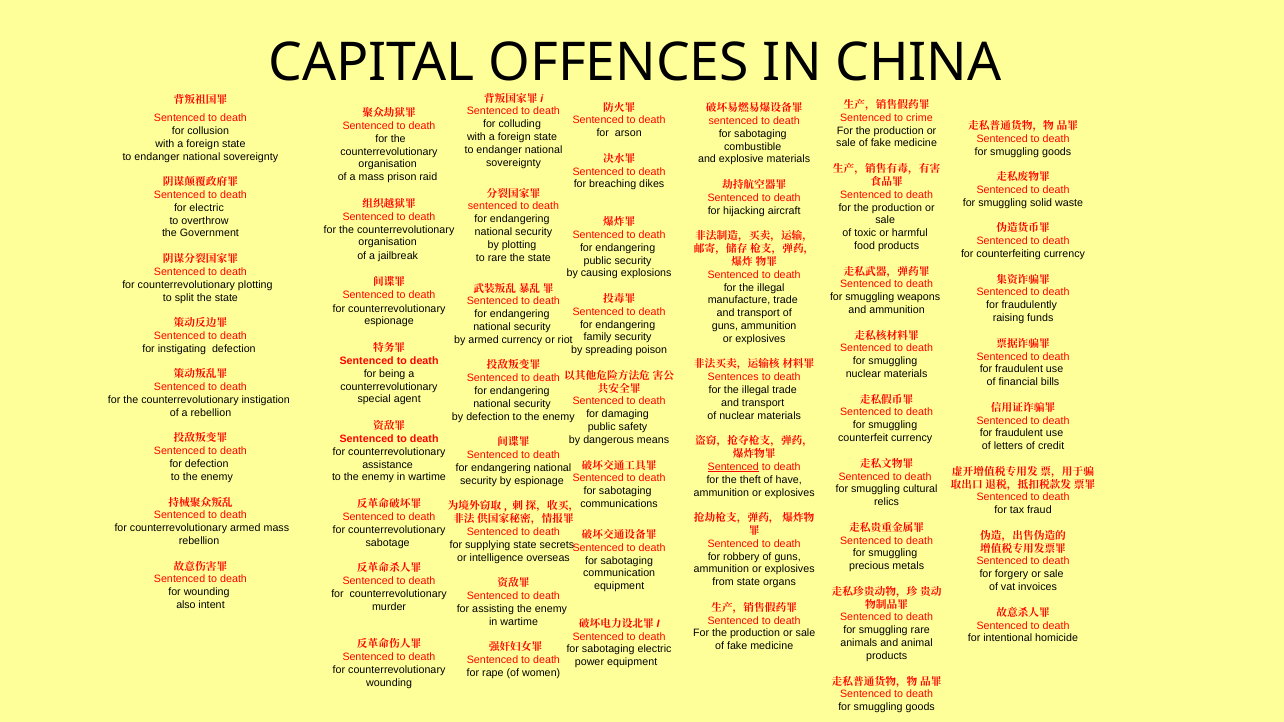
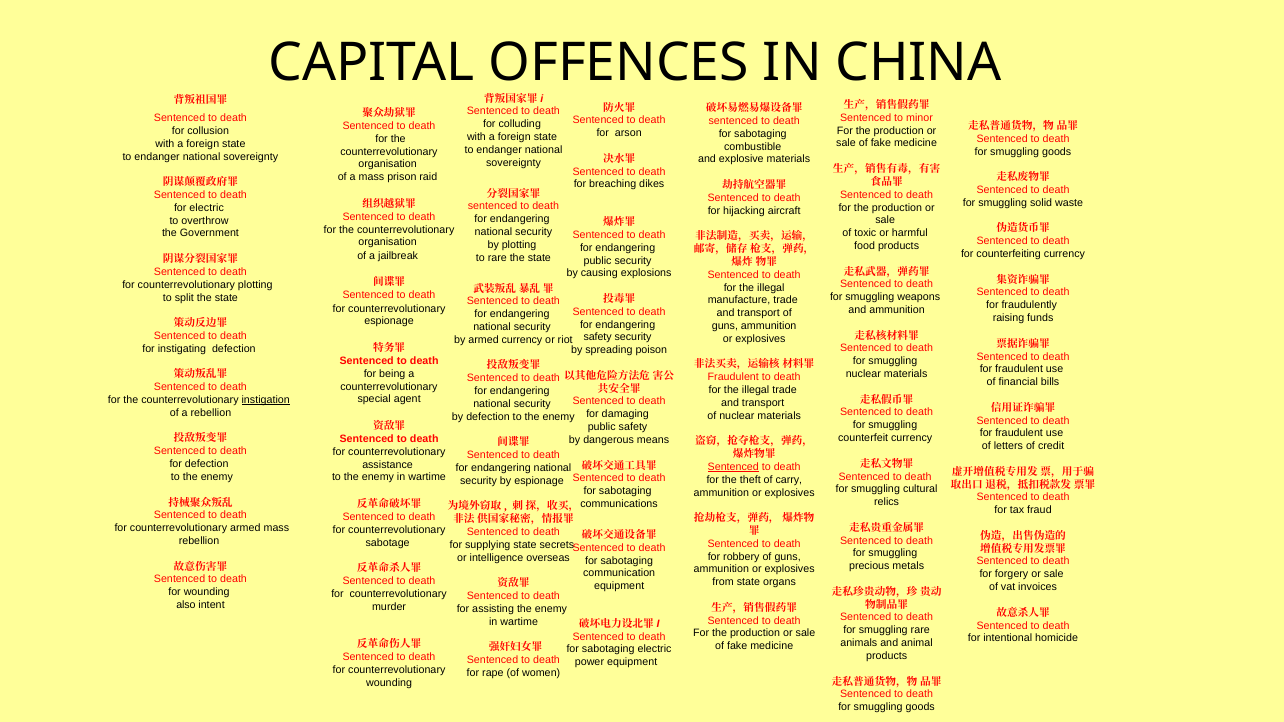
crime: crime -> minor
family at (598, 337): family -> safety
Sentences at (733, 377): Sentences -> Fraudulent
instigation underline: none -> present
have: have -> carry
